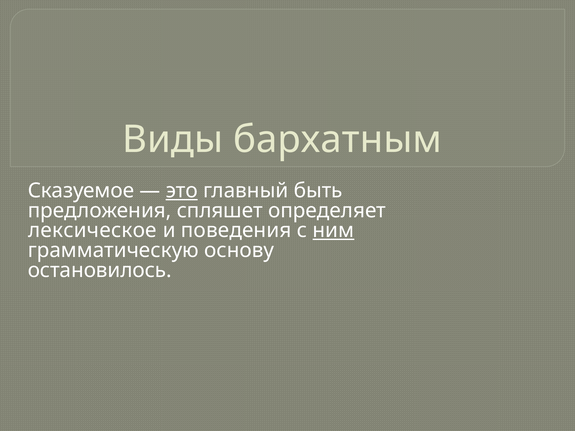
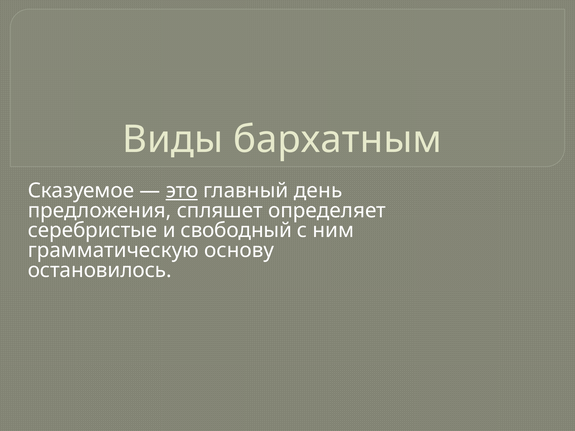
быть: быть -> день
лексическое: лексическое -> серебристые
поведения: поведения -> свободный
ним underline: present -> none
